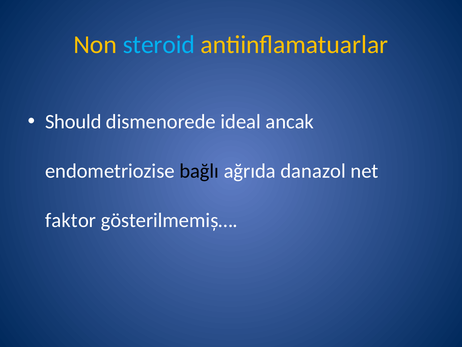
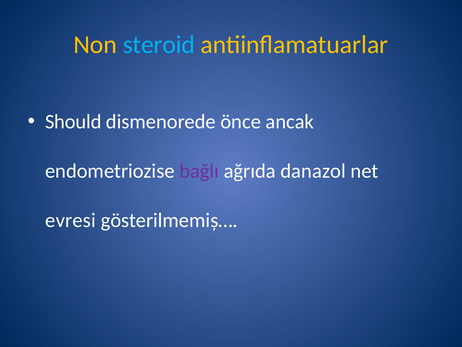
ideal: ideal -> önce
bağlı colour: black -> purple
faktor: faktor -> evresi
